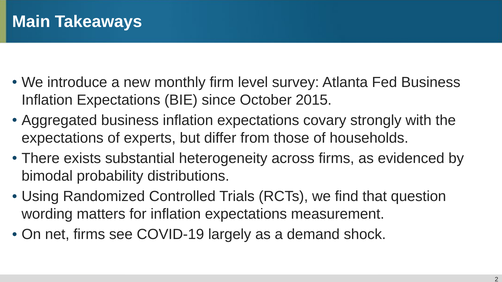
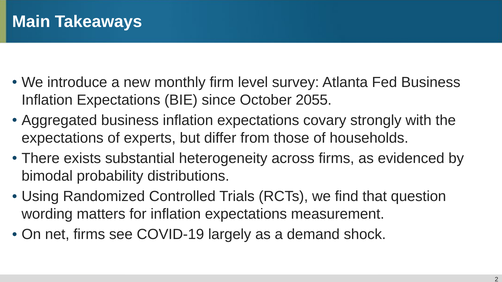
2015: 2015 -> 2055
